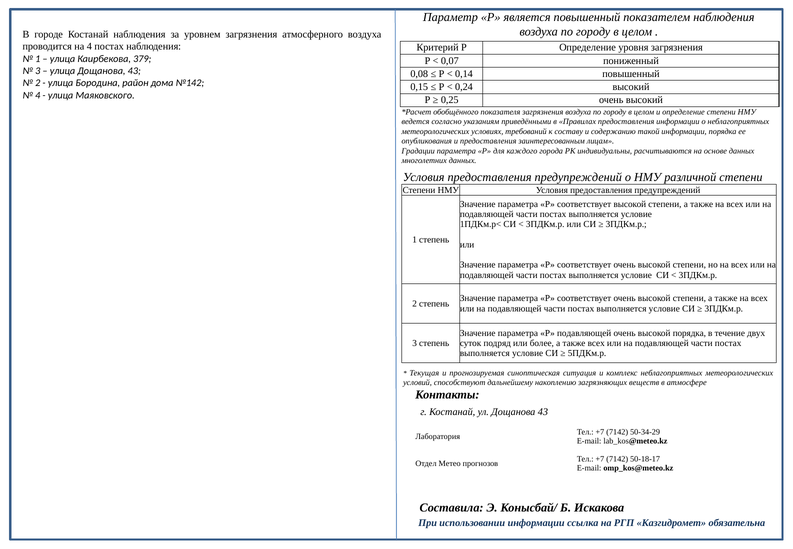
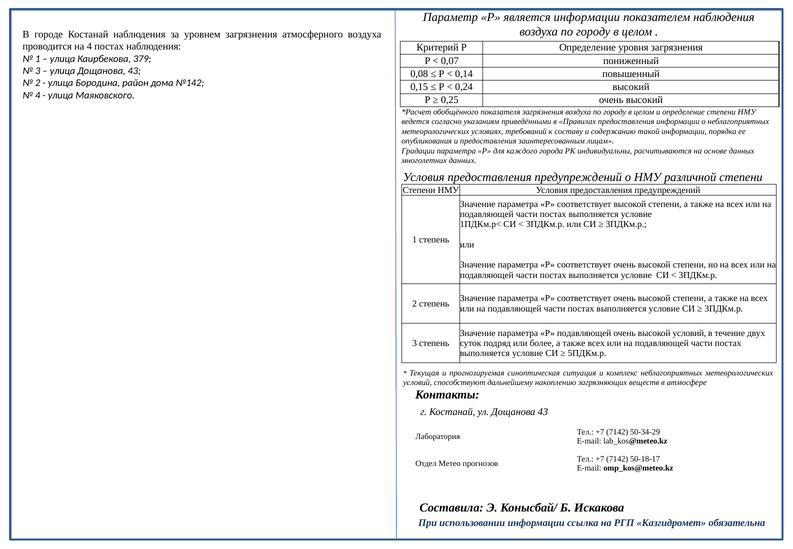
является повышенный: повышенный -> информации
высокой порядка: порядка -> условий
